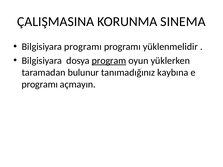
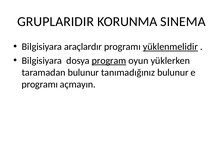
ÇALIŞMASINA: ÇALIŞMASINA -> GRUPLARIDIR
Bilgisiyara programı: programı -> araçlardır
yüklenmelidir underline: none -> present
tanımadığınız kaybına: kaybına -> bulunur
